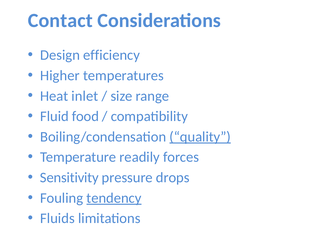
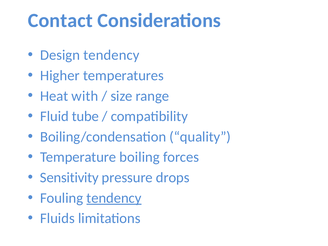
Design efficiency: efficiency -> tendency
inlet: inlet -> with
food: food -> tube
quality underline: present -> none
readily: readily -> boiling
